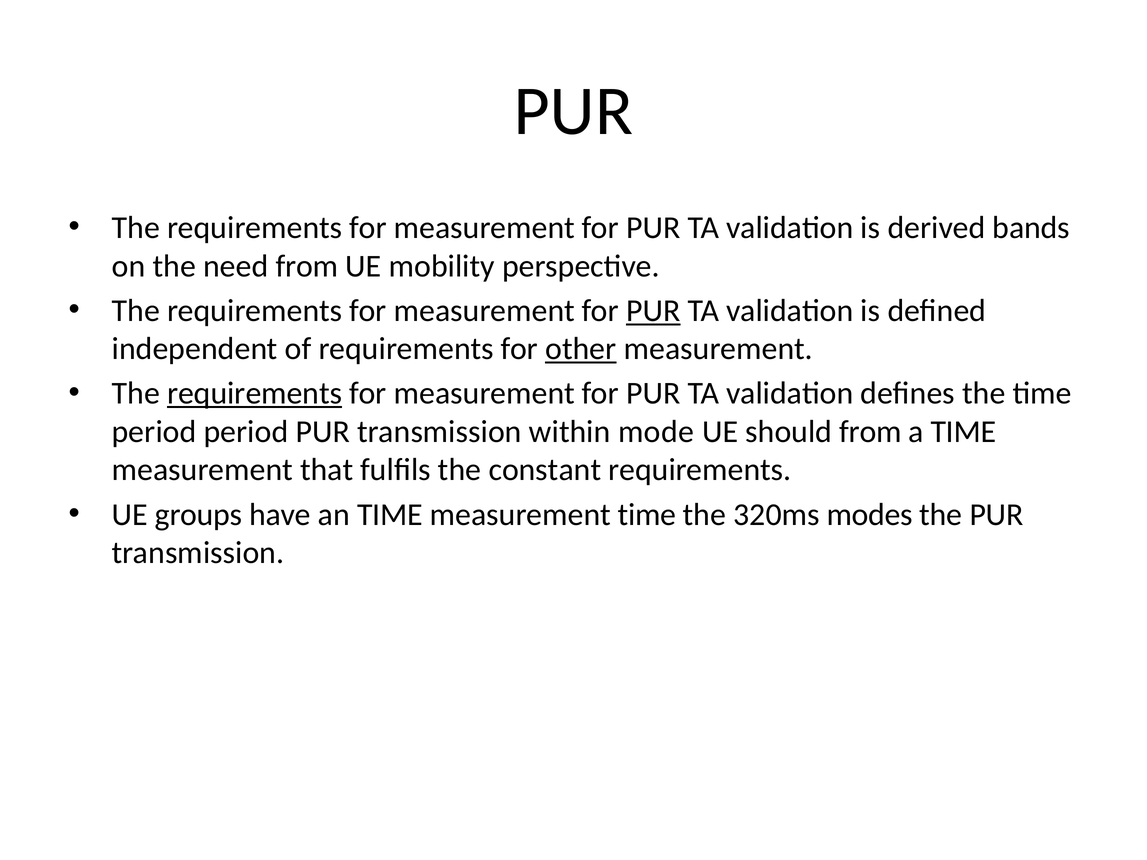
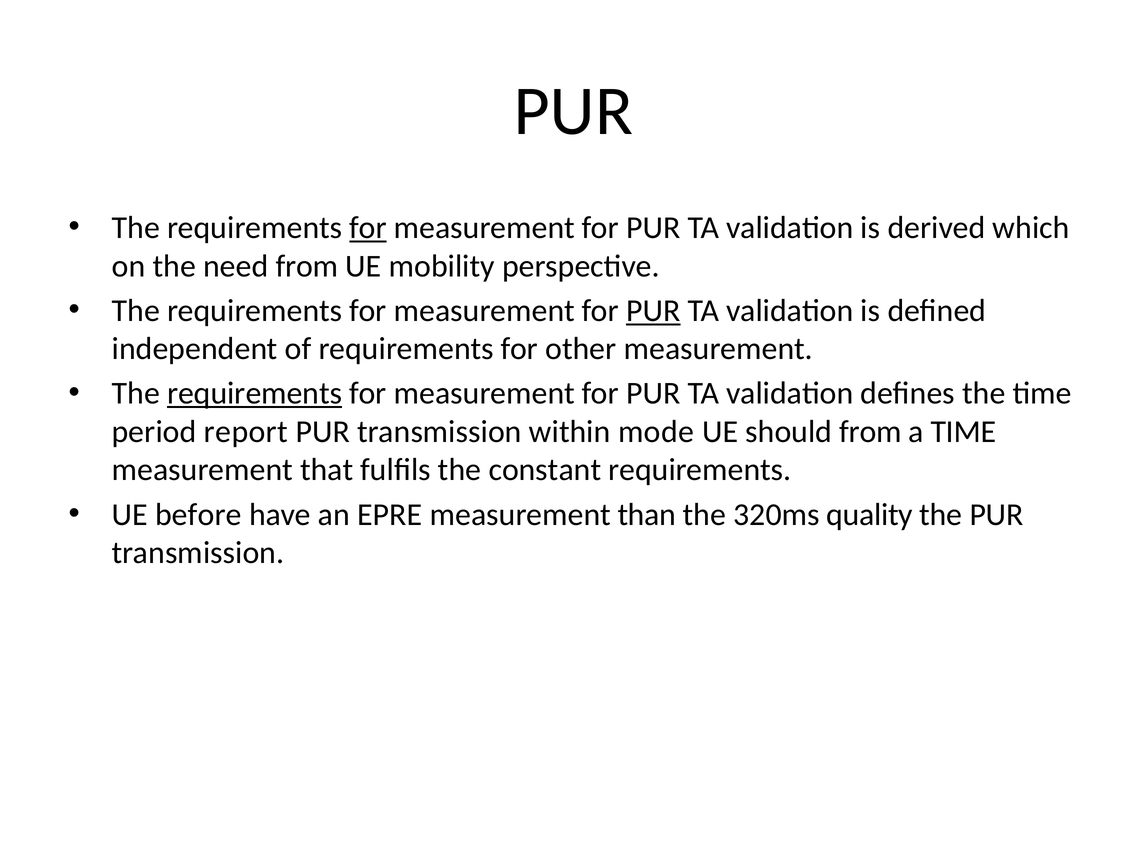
for at (368, 228) underline: none -> present
bands: bands -> which
other underline: present -> none
period period: period -> report
groups: groups -> before
an TIME: TIME -> EPRE
measurement time: time -> than
modes: modes -> quality
